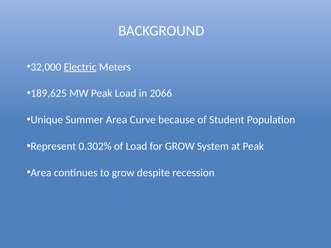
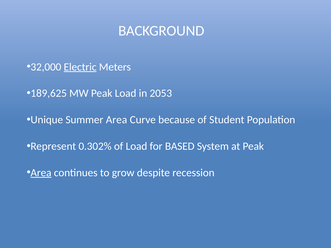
2066: 2066 -> 2053
for GROW: GROW -> BASED
Area at (41, 173) underline: none -> present
